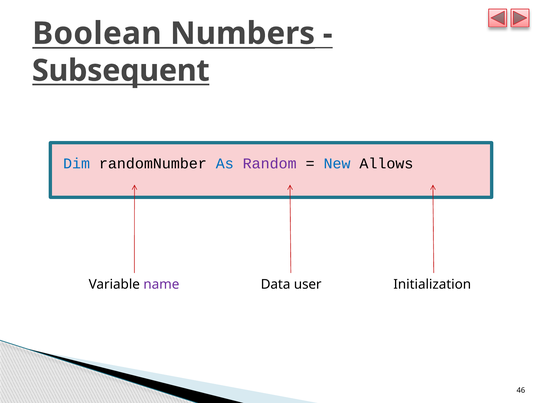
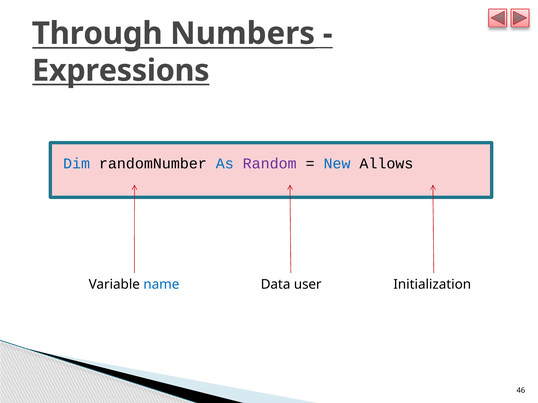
Boolean: Boolean -> Through
Subsequent: Subsequent -> Expressions
name colour: purple -> blue
